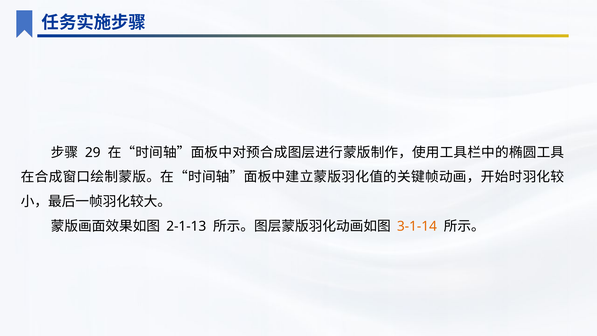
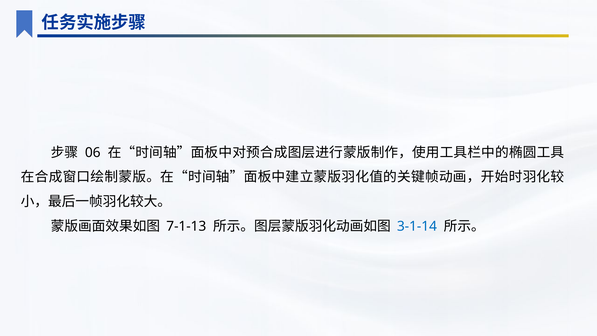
29: 29 -> 06
2-1-13: 2-1-13 -> 7-1-13
3-1-14 colour: orange -> blue
